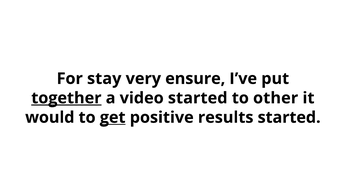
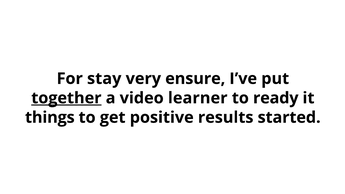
video started: started -> learner
other: other -> ready
would: would -> things
get underline: present -> none
